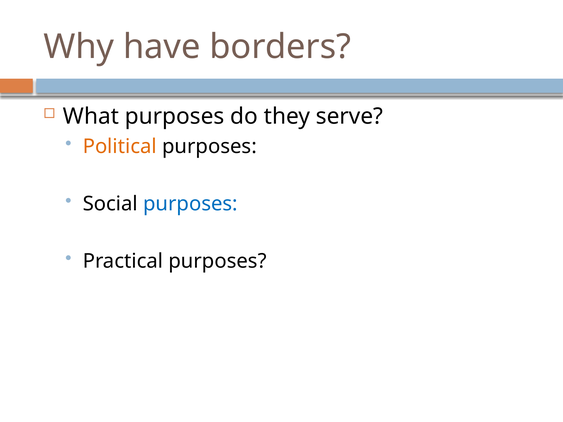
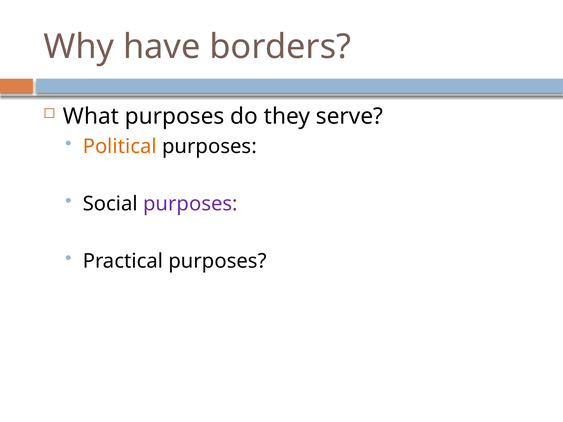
purposes at (190, 204) colour: blue -> purple
